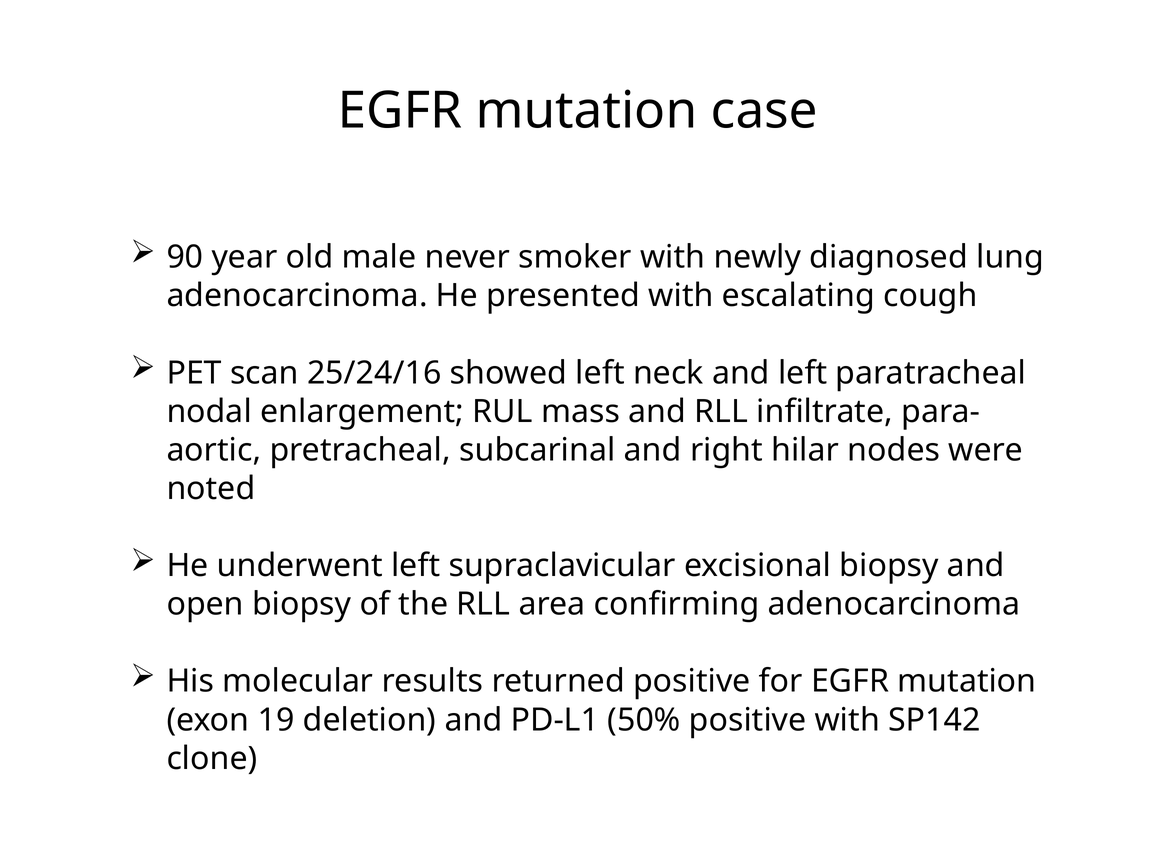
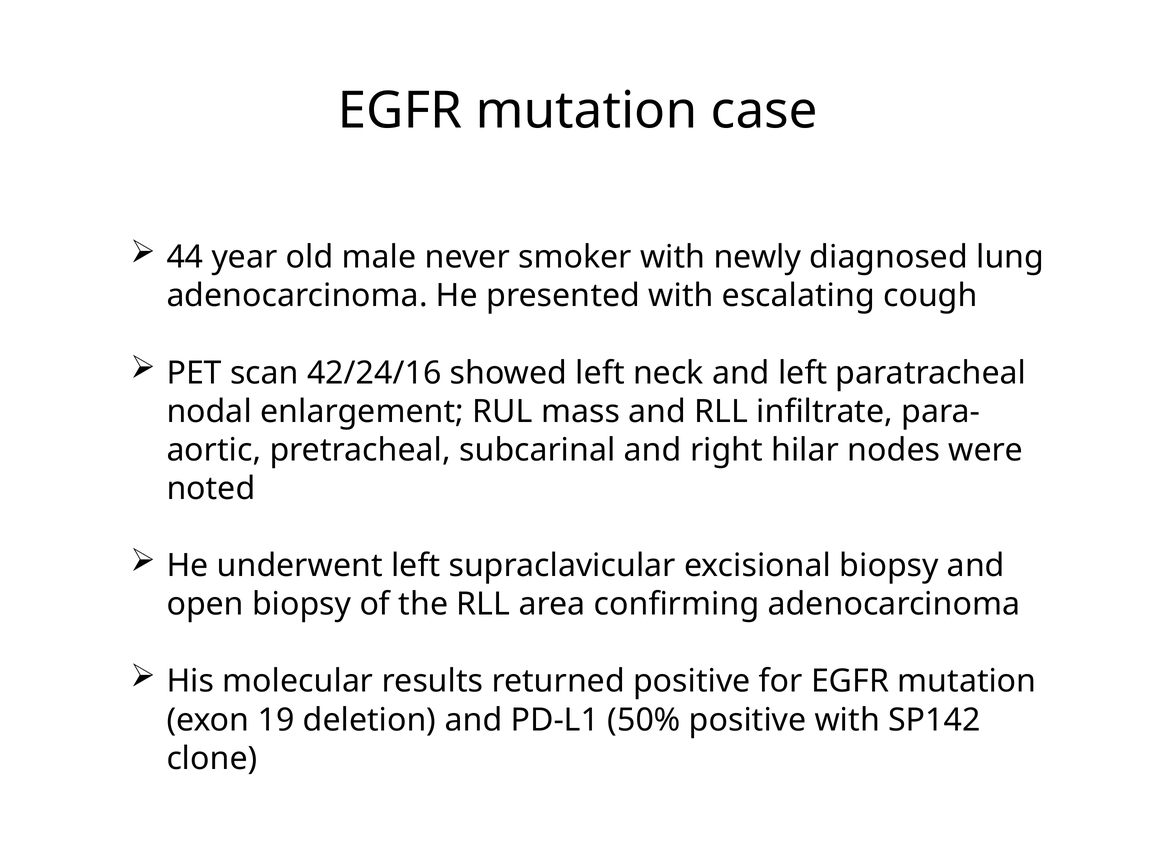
90: 90 -> 44
25/24/16: 25/24/16 -> 42/24/16
